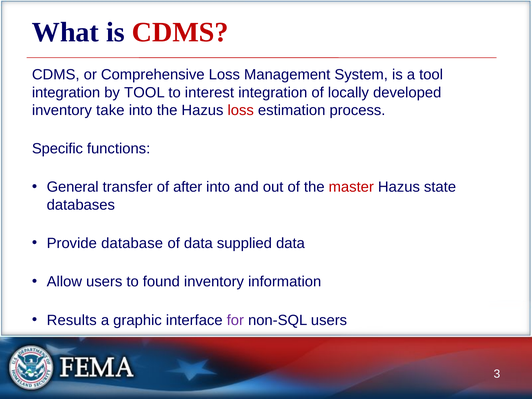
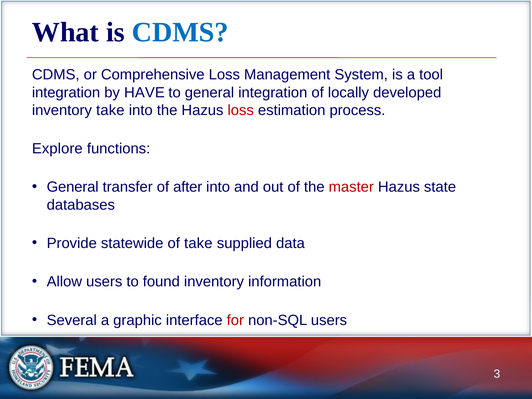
CDMS at (180, 32) colour: red -> blue
by TOOL: TOOL -> HAVE
to interest: interest -> general
Specific: Specific -> Explore
database: database -> statewide
of data: data -> take
Results: Results -> Several
for colour: purple -> red
